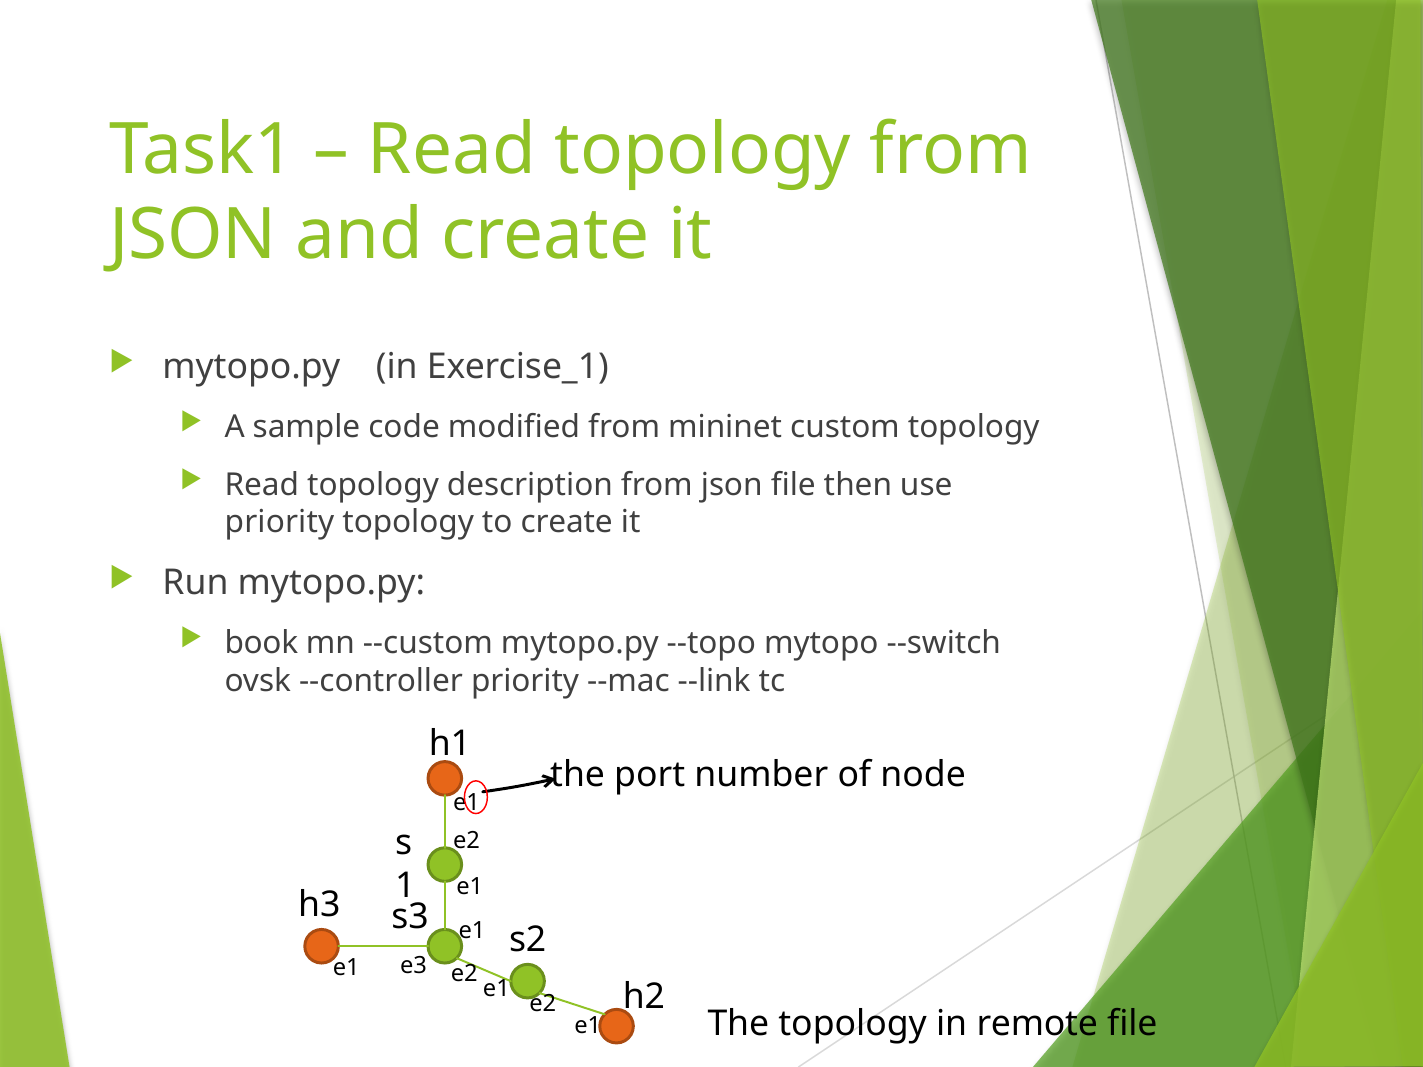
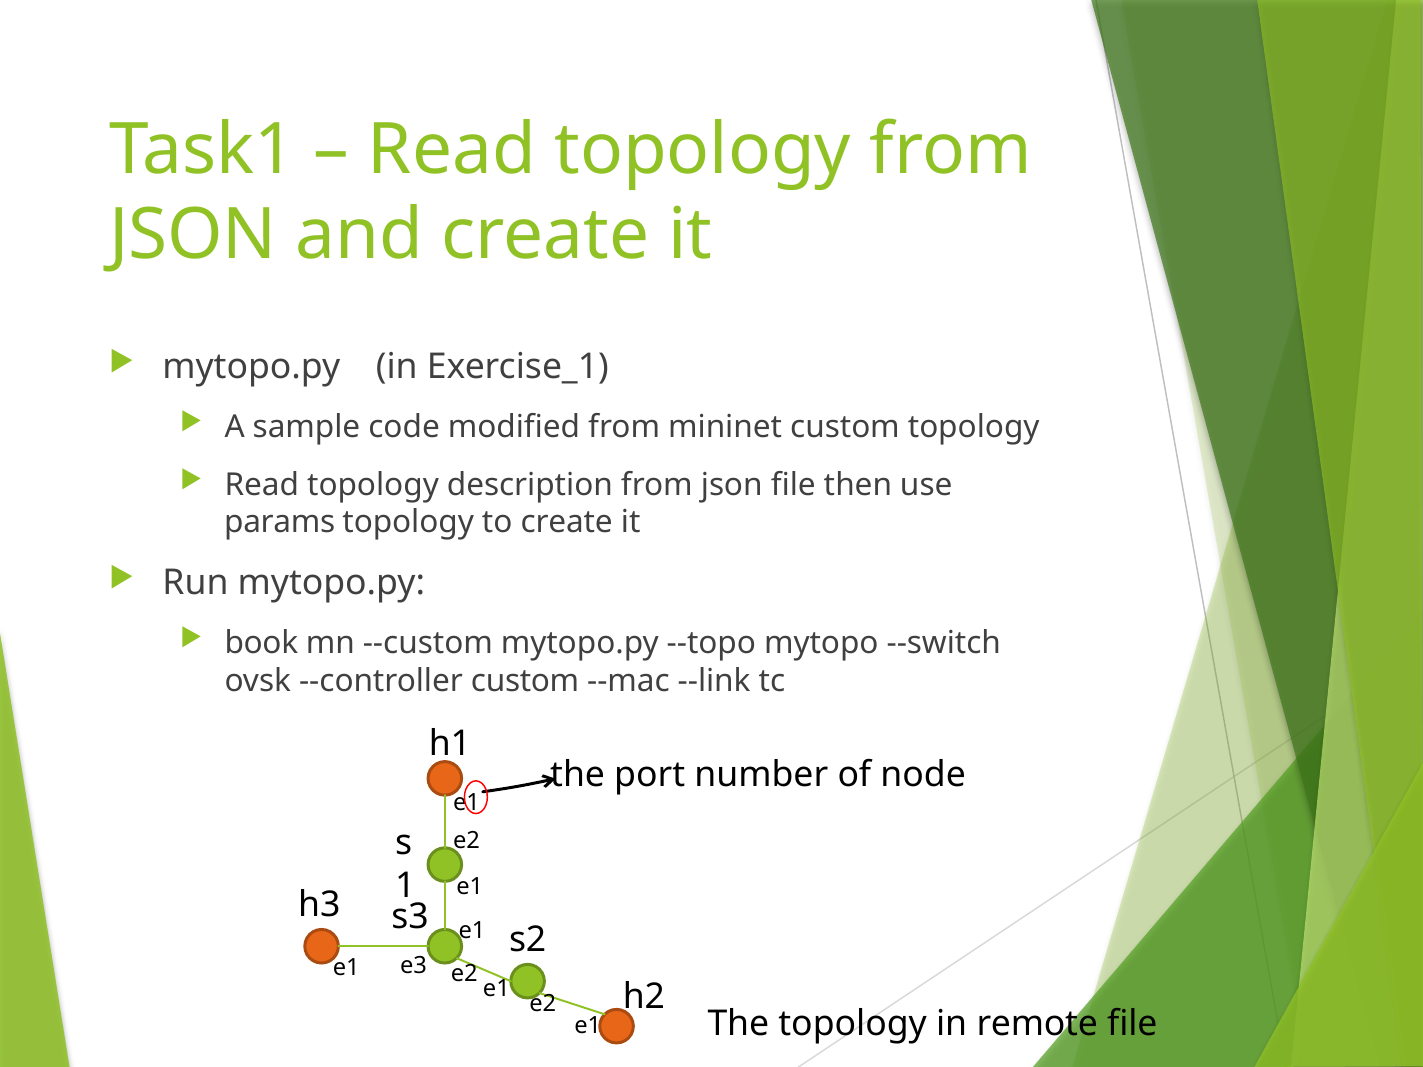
priority at (279, 523): priority -> params
--controller priority: priority -> custom
